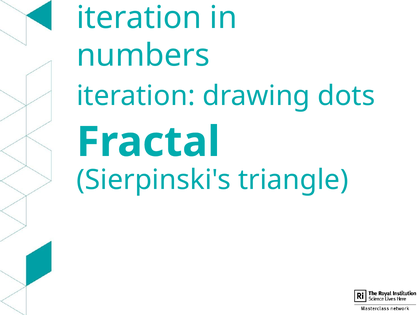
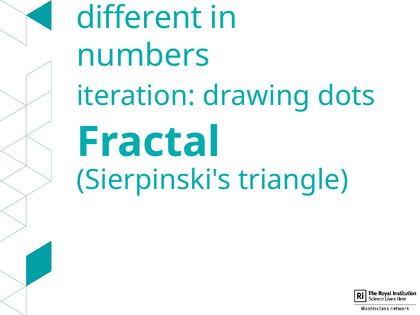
iteration at (139, 18): iteration -> different
